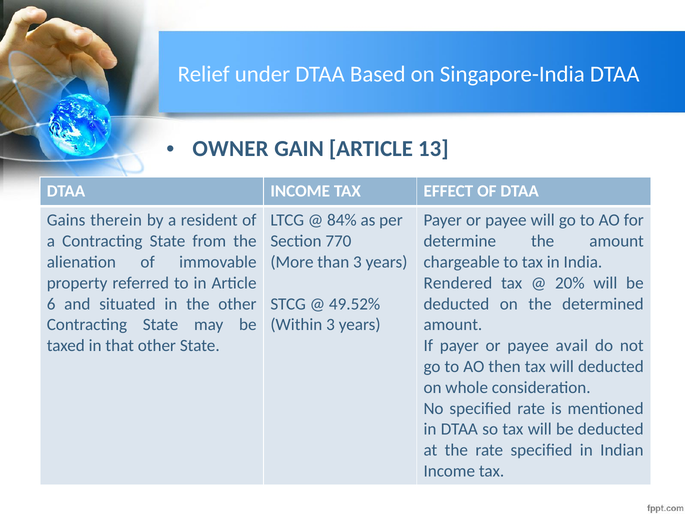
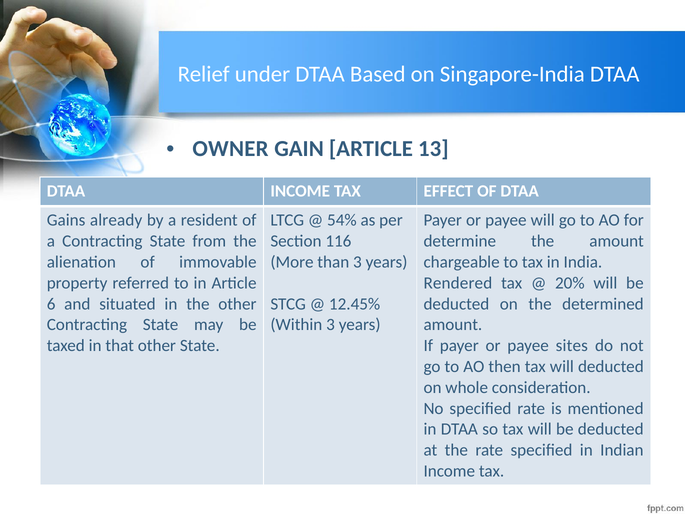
therein: therein -> already
84%: 84% -> 54%
770: 770 -> 116
49.52%: 49.52% -> 12.45%
avail: avail -> sites
